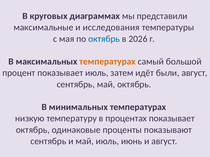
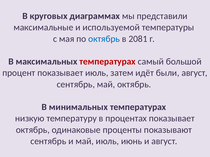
исследования: исследования -> используемой
2026: 2026 -> 2081
температурах at (108, 62) colour: orange -> red
